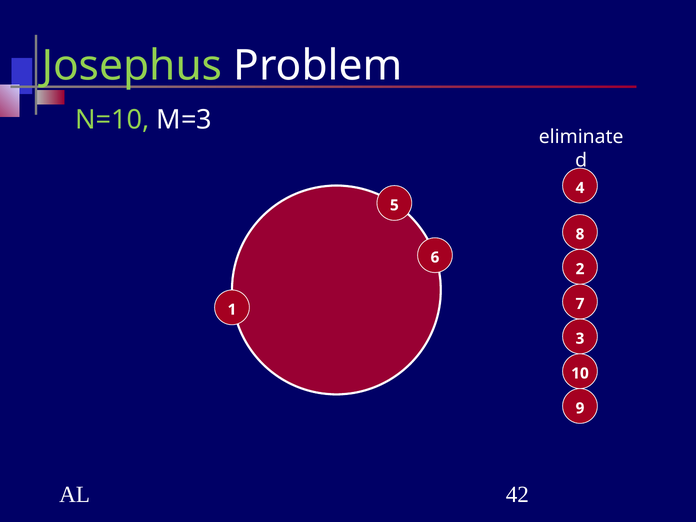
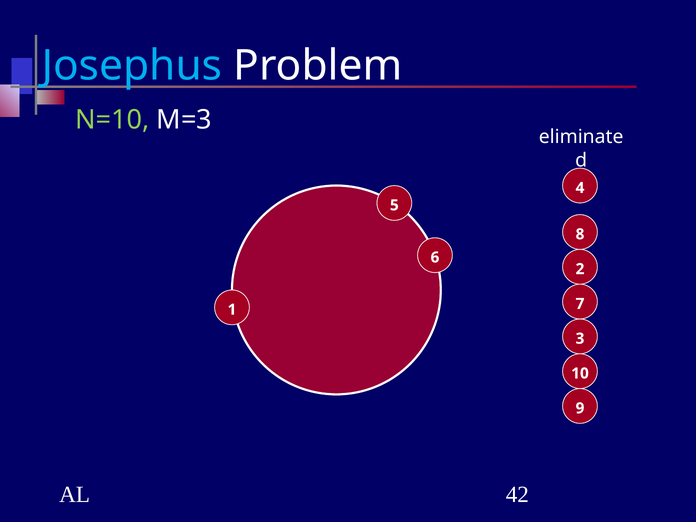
Josephus colour: light green -> light blue
